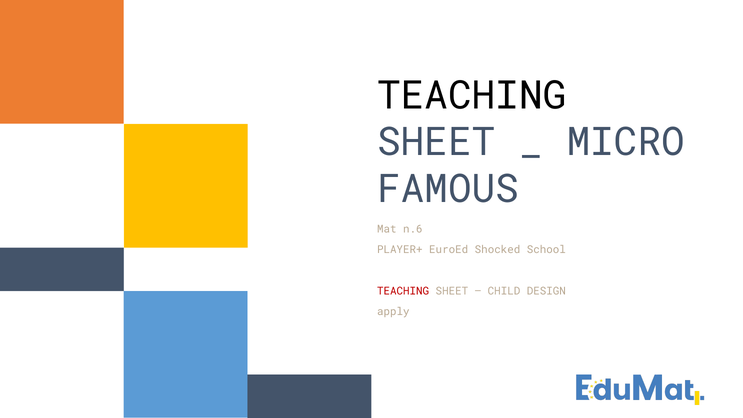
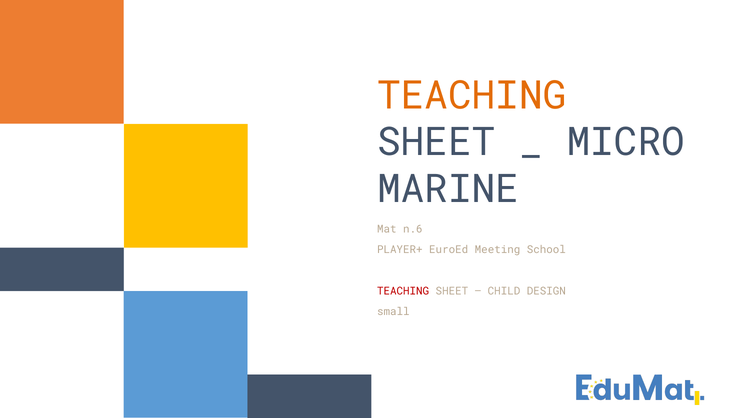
TEACHING at (472, 96) colour: black -> orange
FAMOUS: FAMOUS -> MARINE
Shocked: Shocked -> Meeting
apply: apply -> small
